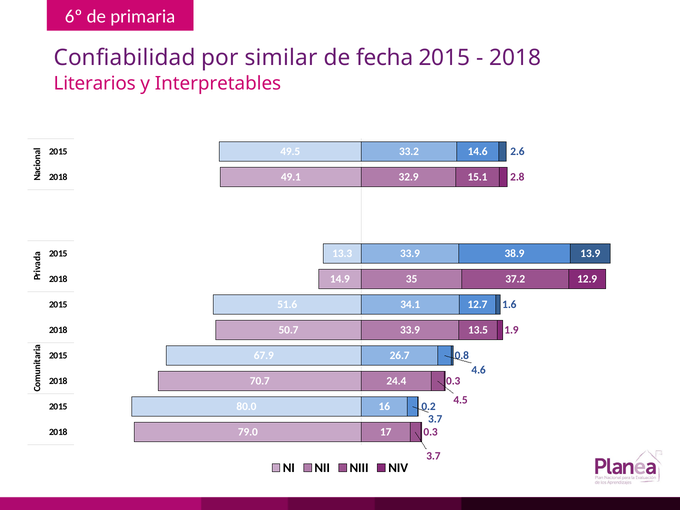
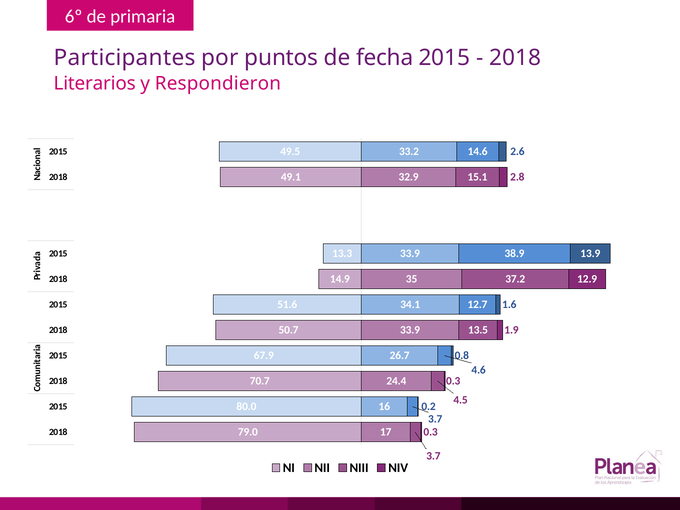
Confiabilidad: Confiabilidad -> Participantes
similar: similar -> puntos
Interpretables: Interpretables -> Respondieron
